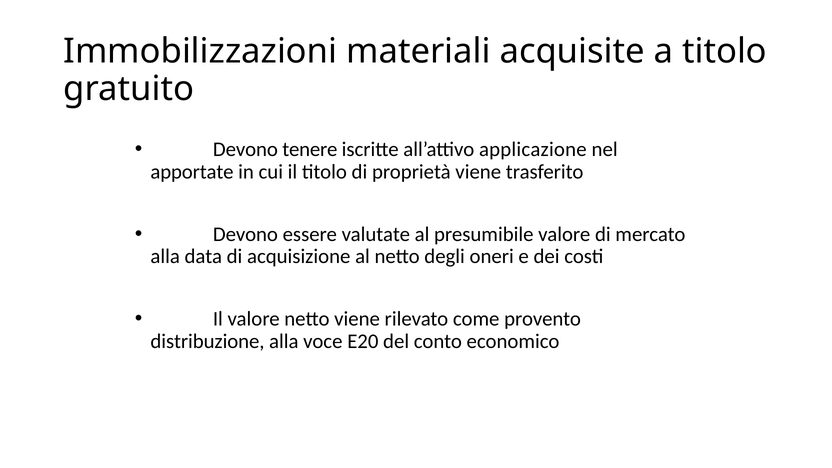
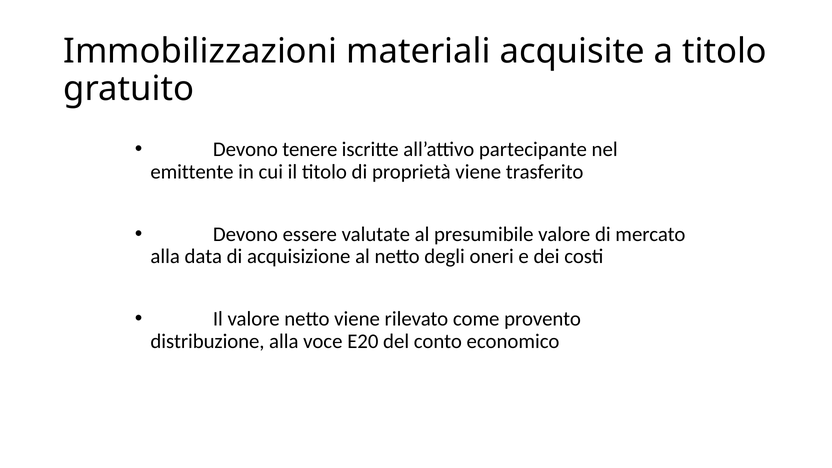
applicazione: applicazione -> partecipante
apportate: apportate -> emittente
